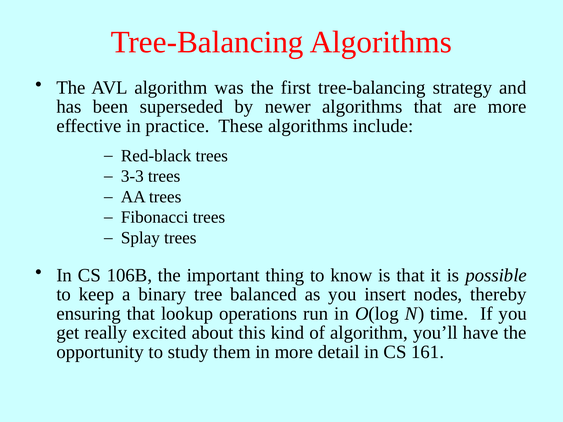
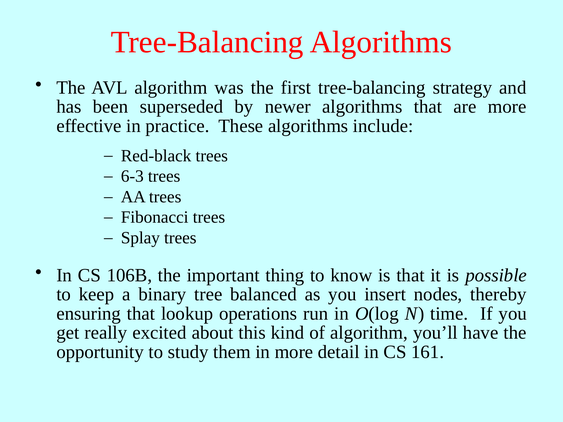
3-3: 3-3 -> 6-3
